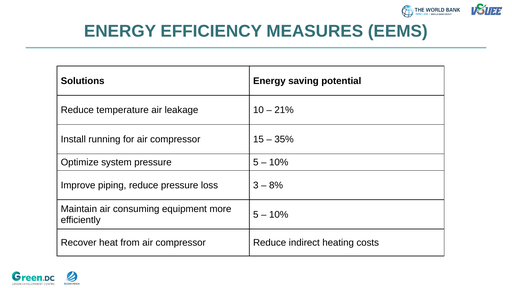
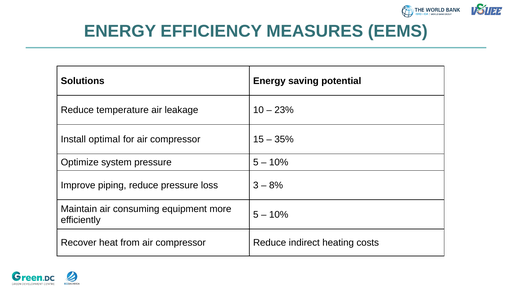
21%: 21% -> 23%
running: running -> optimal
